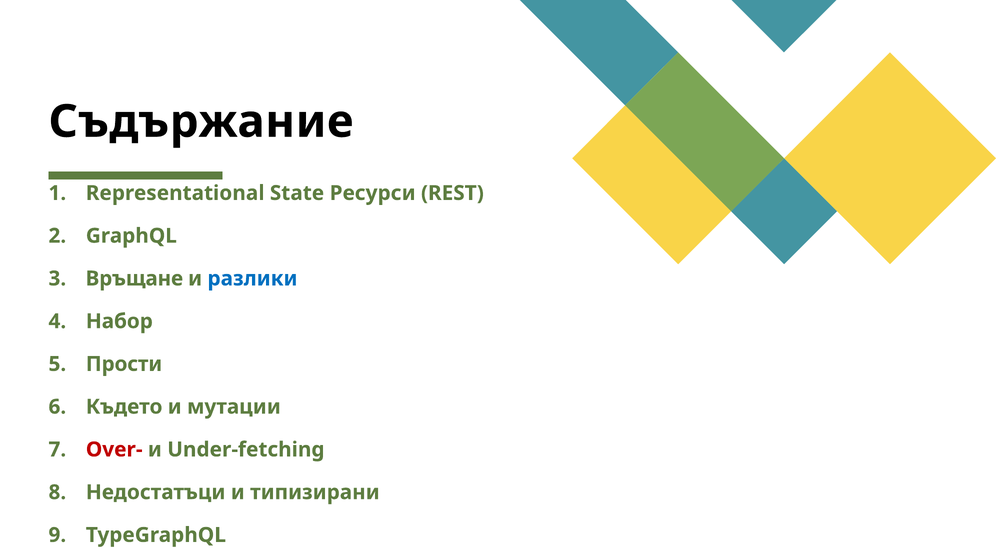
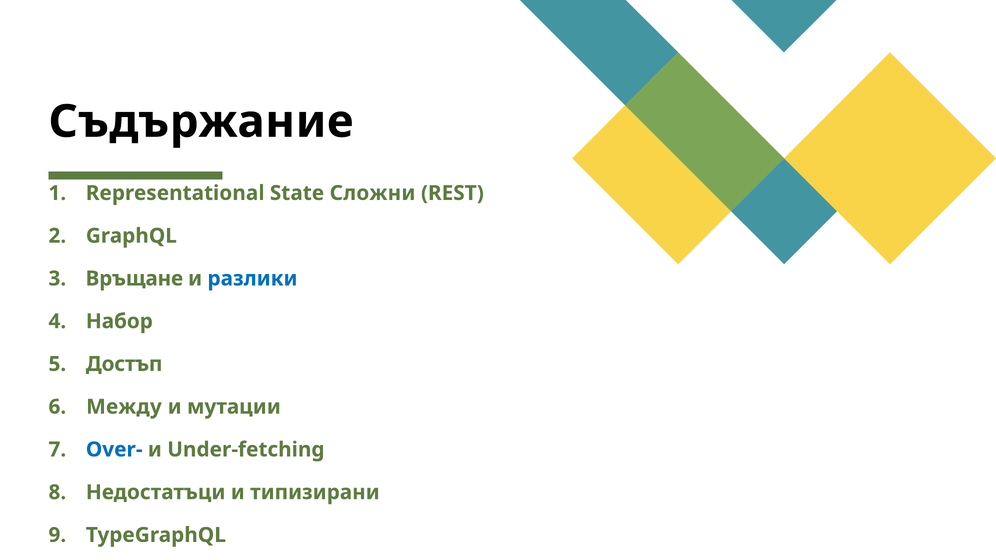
Ресурси: Ресурси -> Сложни
Прости: Прости -> Достъп
Където: Където -> Между
Over- colour: red -> blue
